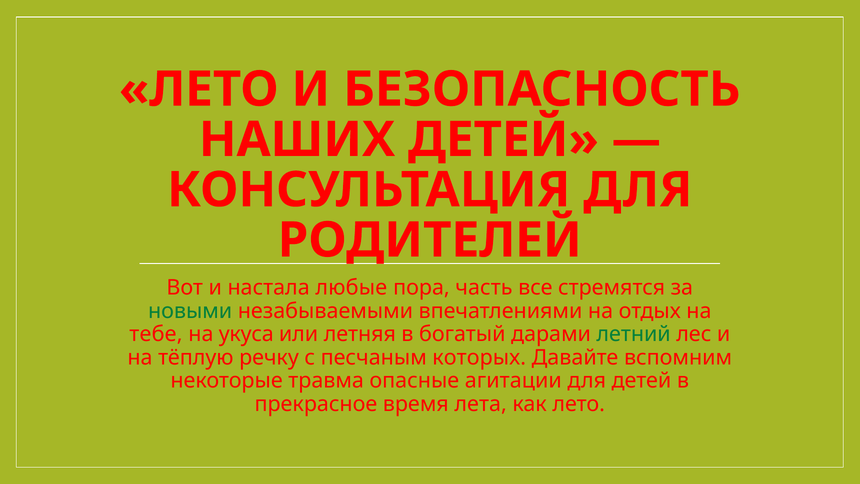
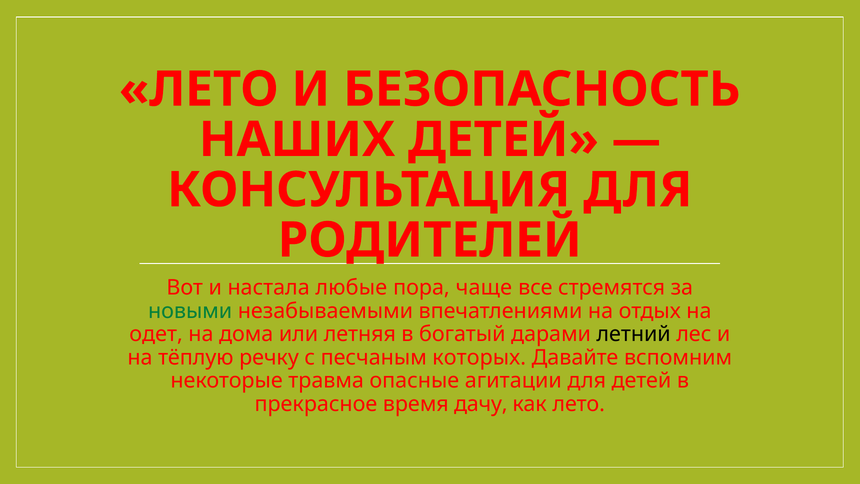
часть: часть -> чаще
тебе: тебе -> одет
укуса: укуса -> дома
летний colour: green -> black
лета: лета -> дачу
